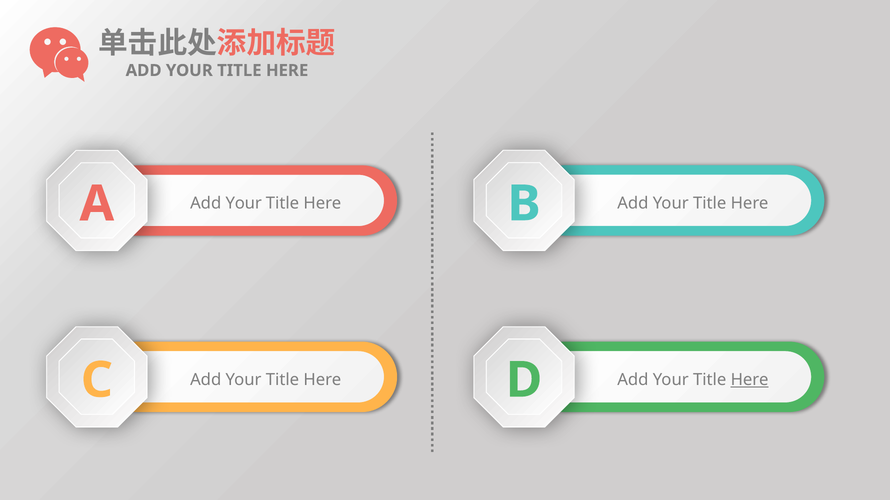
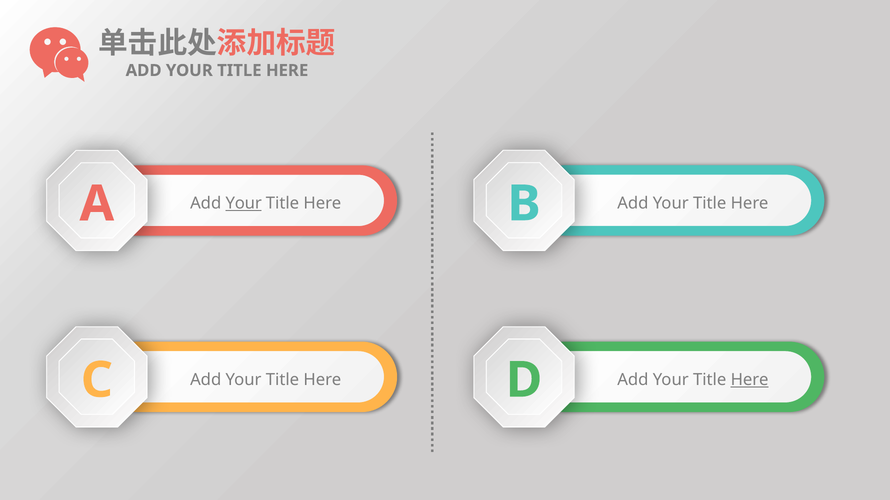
Your at (244, 204) underline: none -> present
